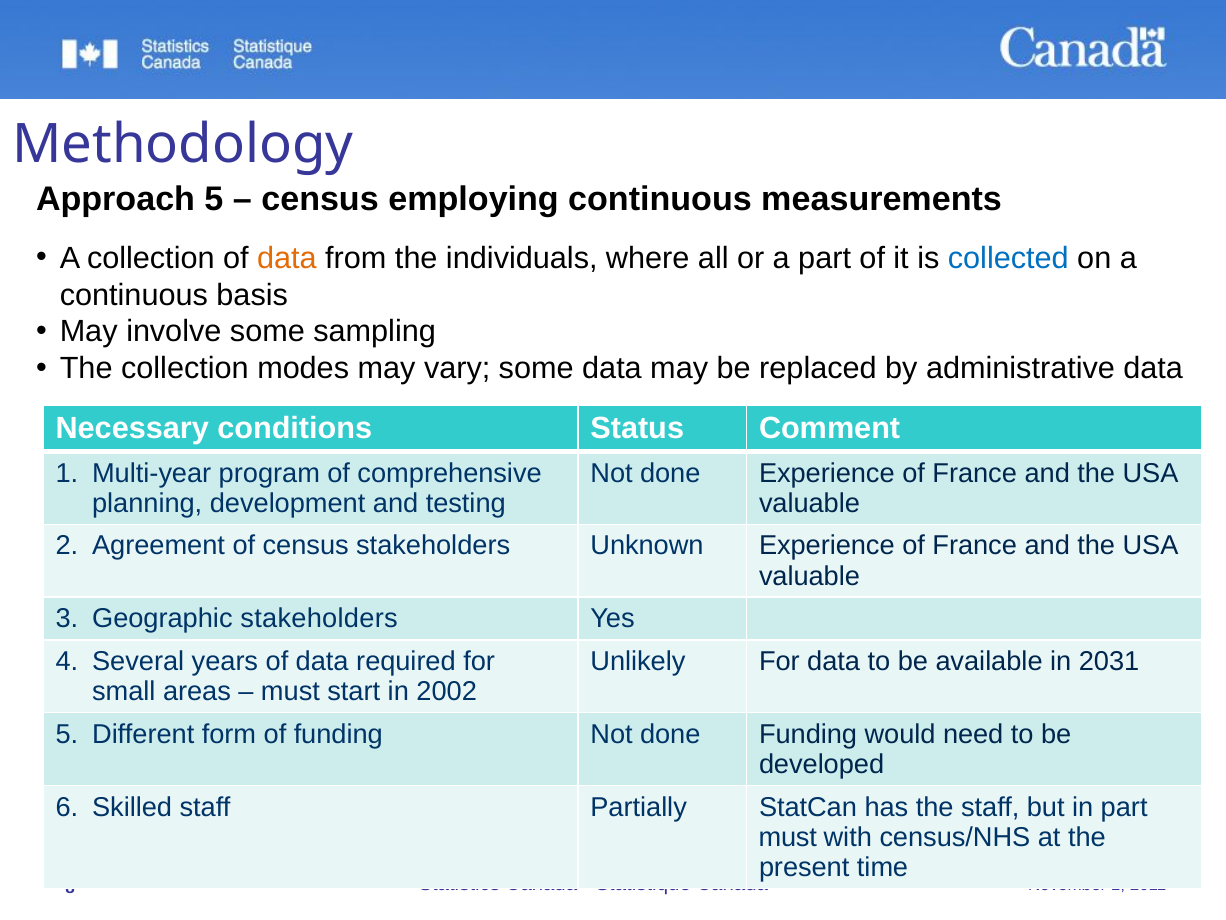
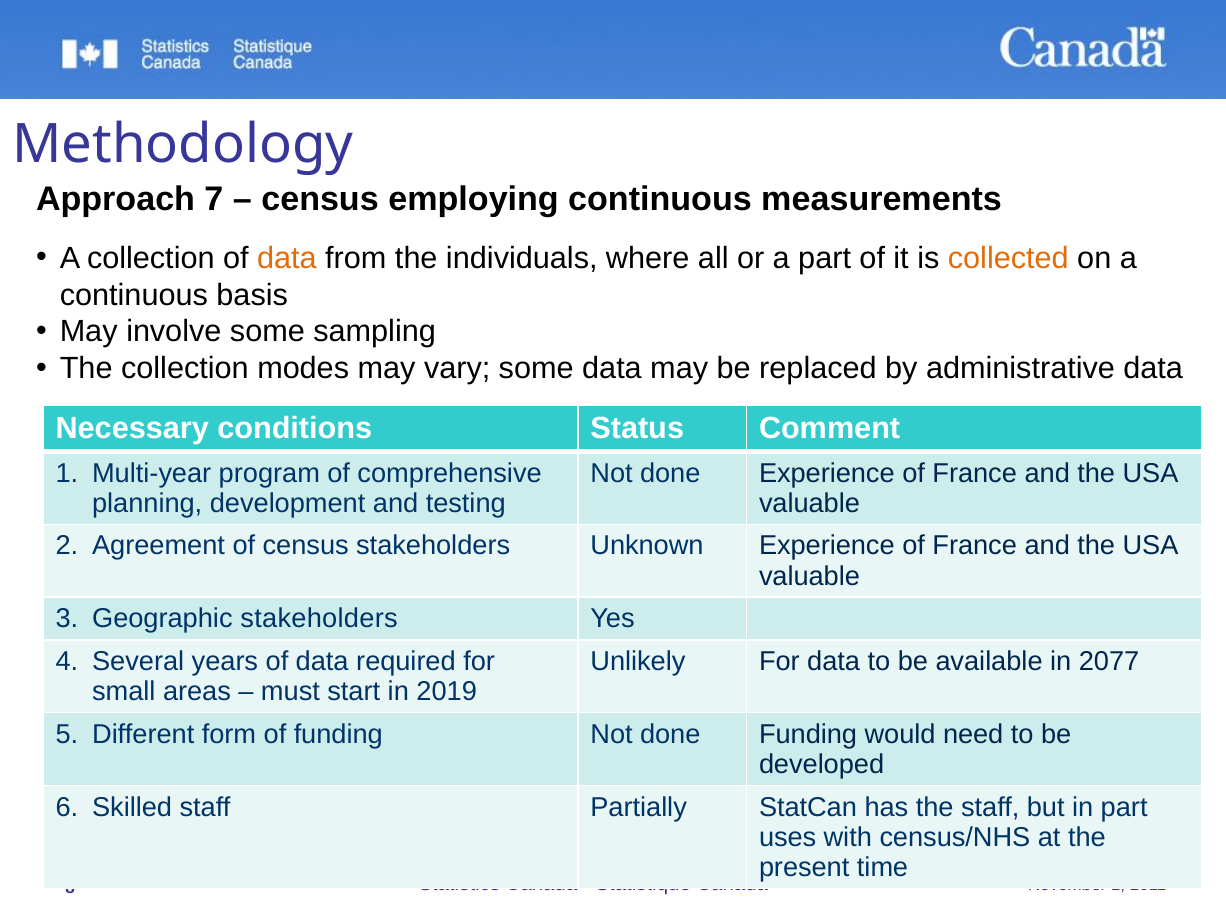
Approach 5: 5 -> 7
collected colour: blue -> orange
2031: 2031 -> 2077
2002: 2002 -> 2019
must at (788, 837): must -> uses
